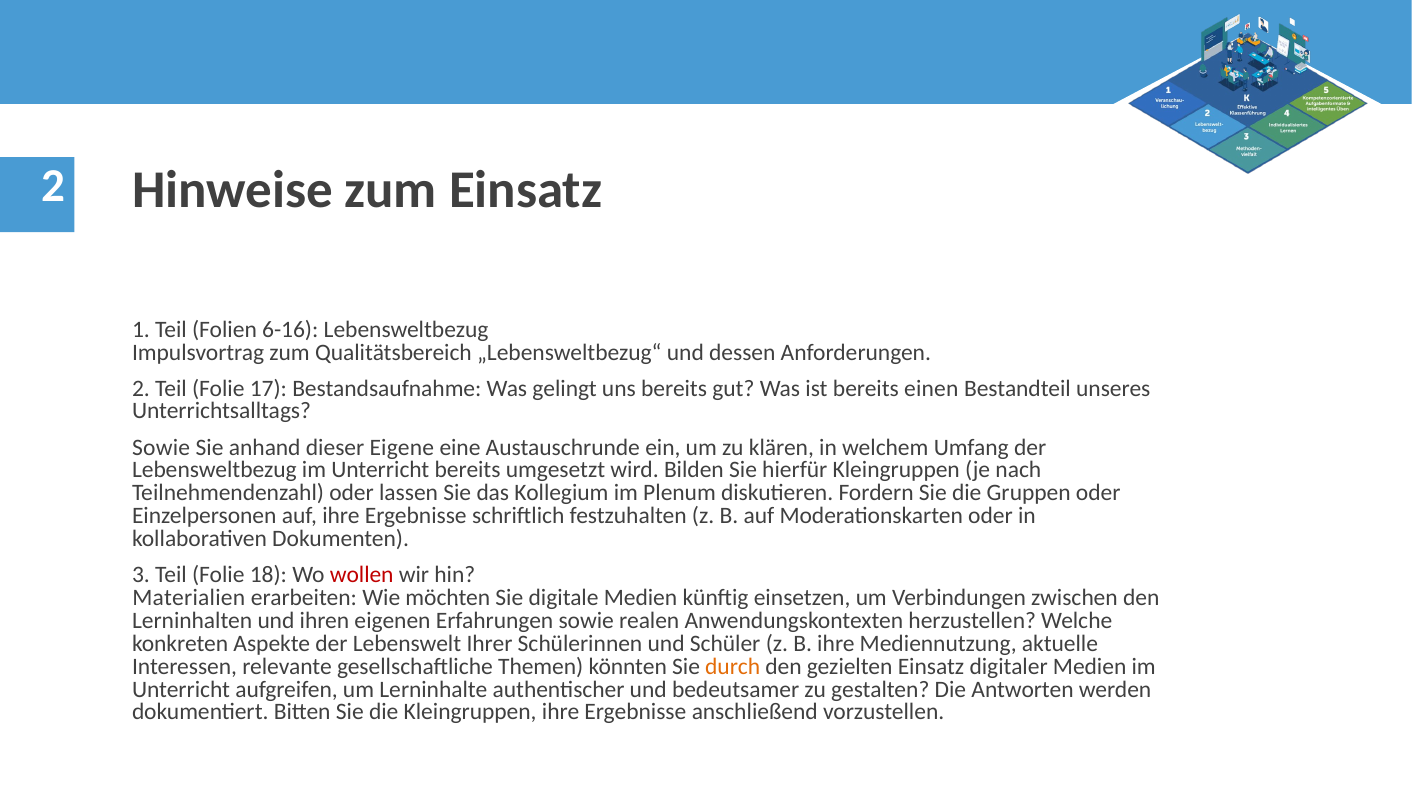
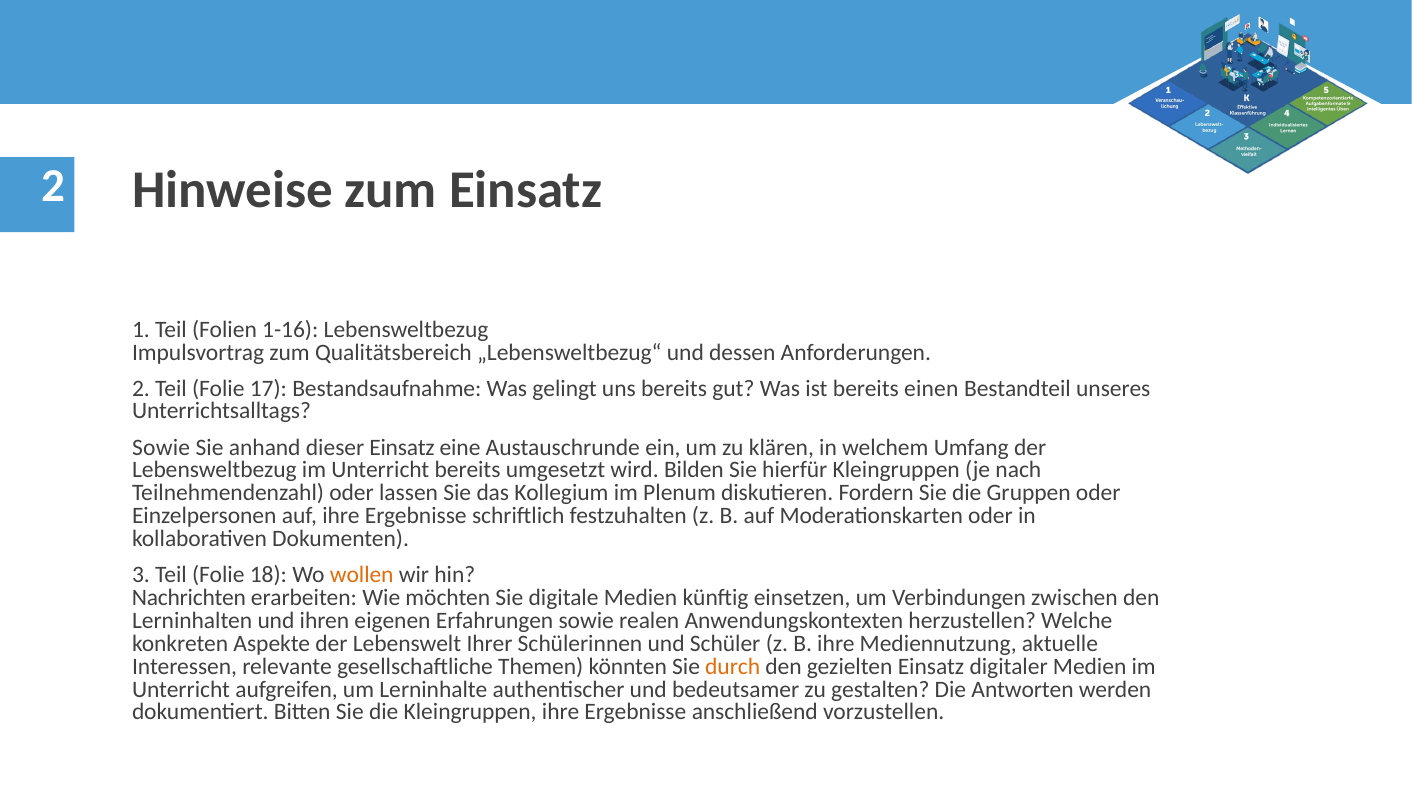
6-16: 6-16 -> 1-16
dieser Eigene: Eigene -> Einsatz
wollen colour: red -> orange
Materialien: Materialien -> Nachrichten
